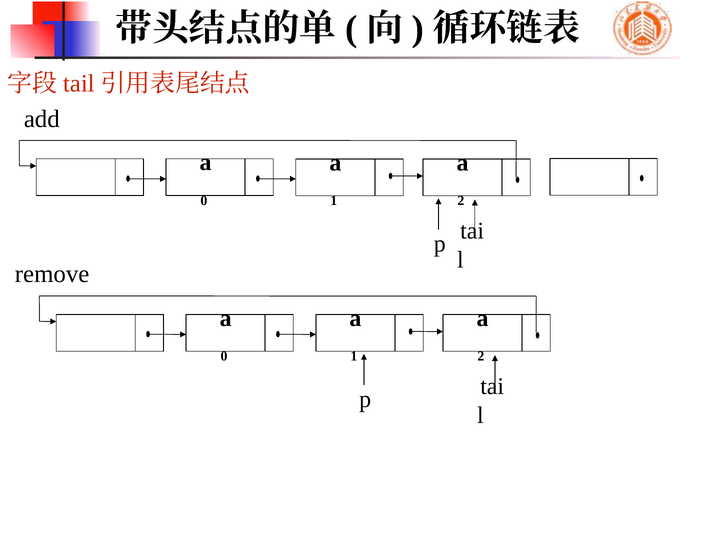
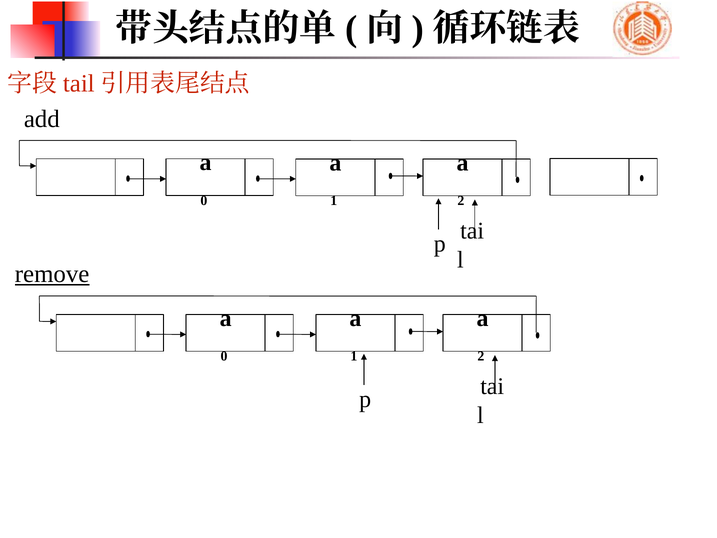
remove underline: none -> present
